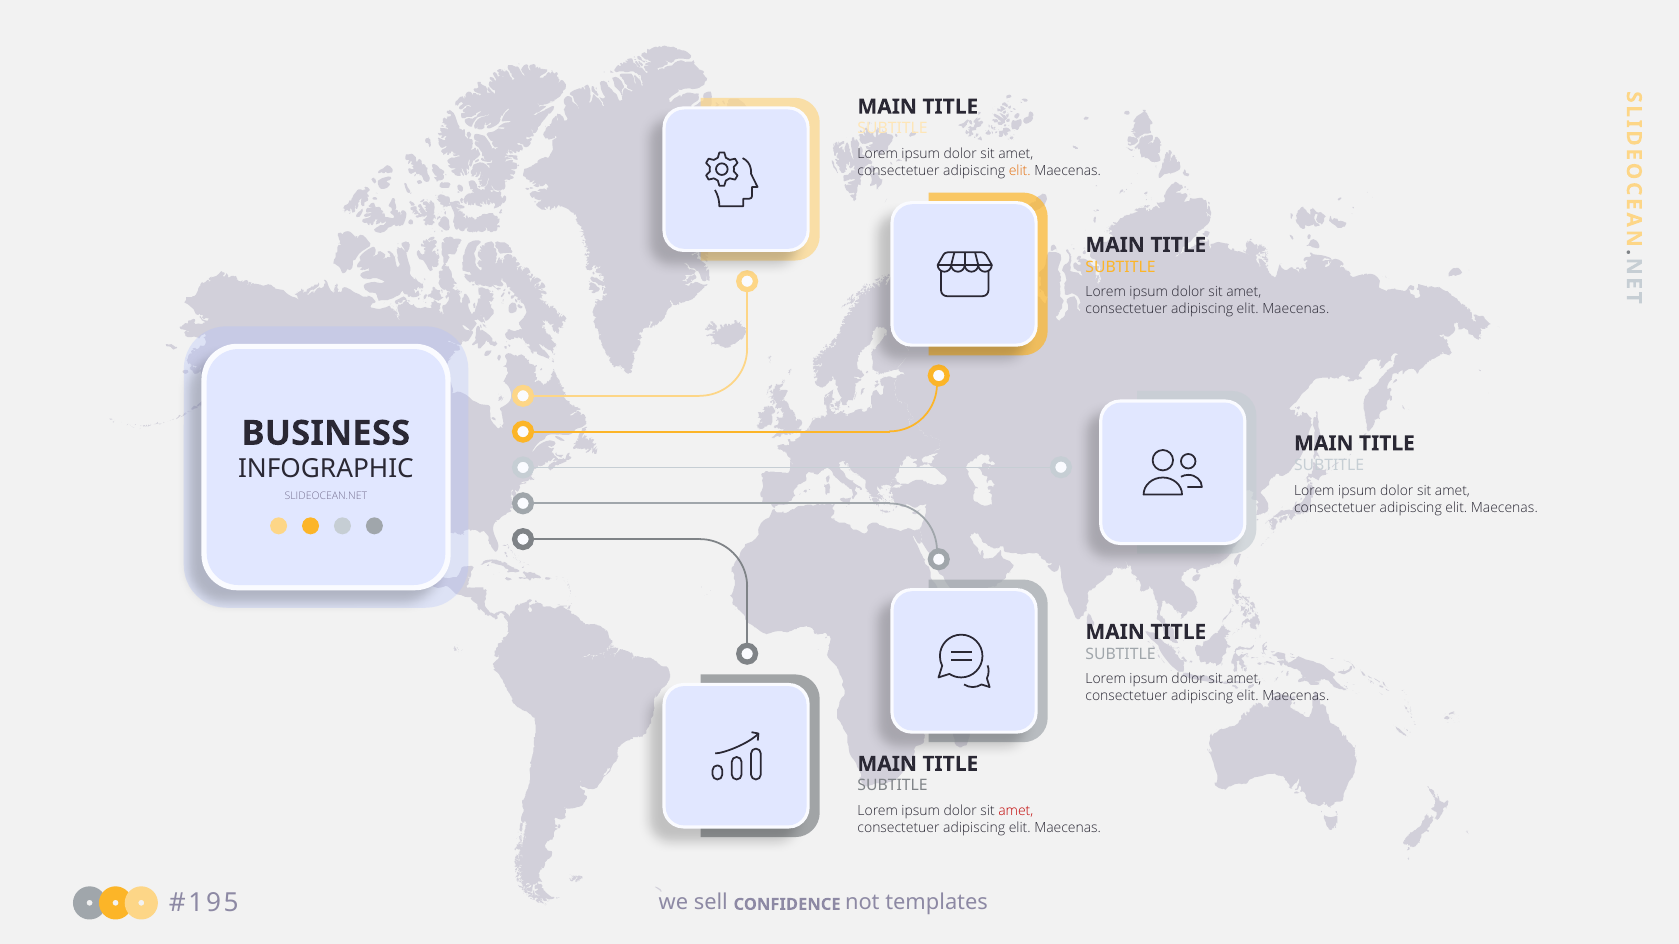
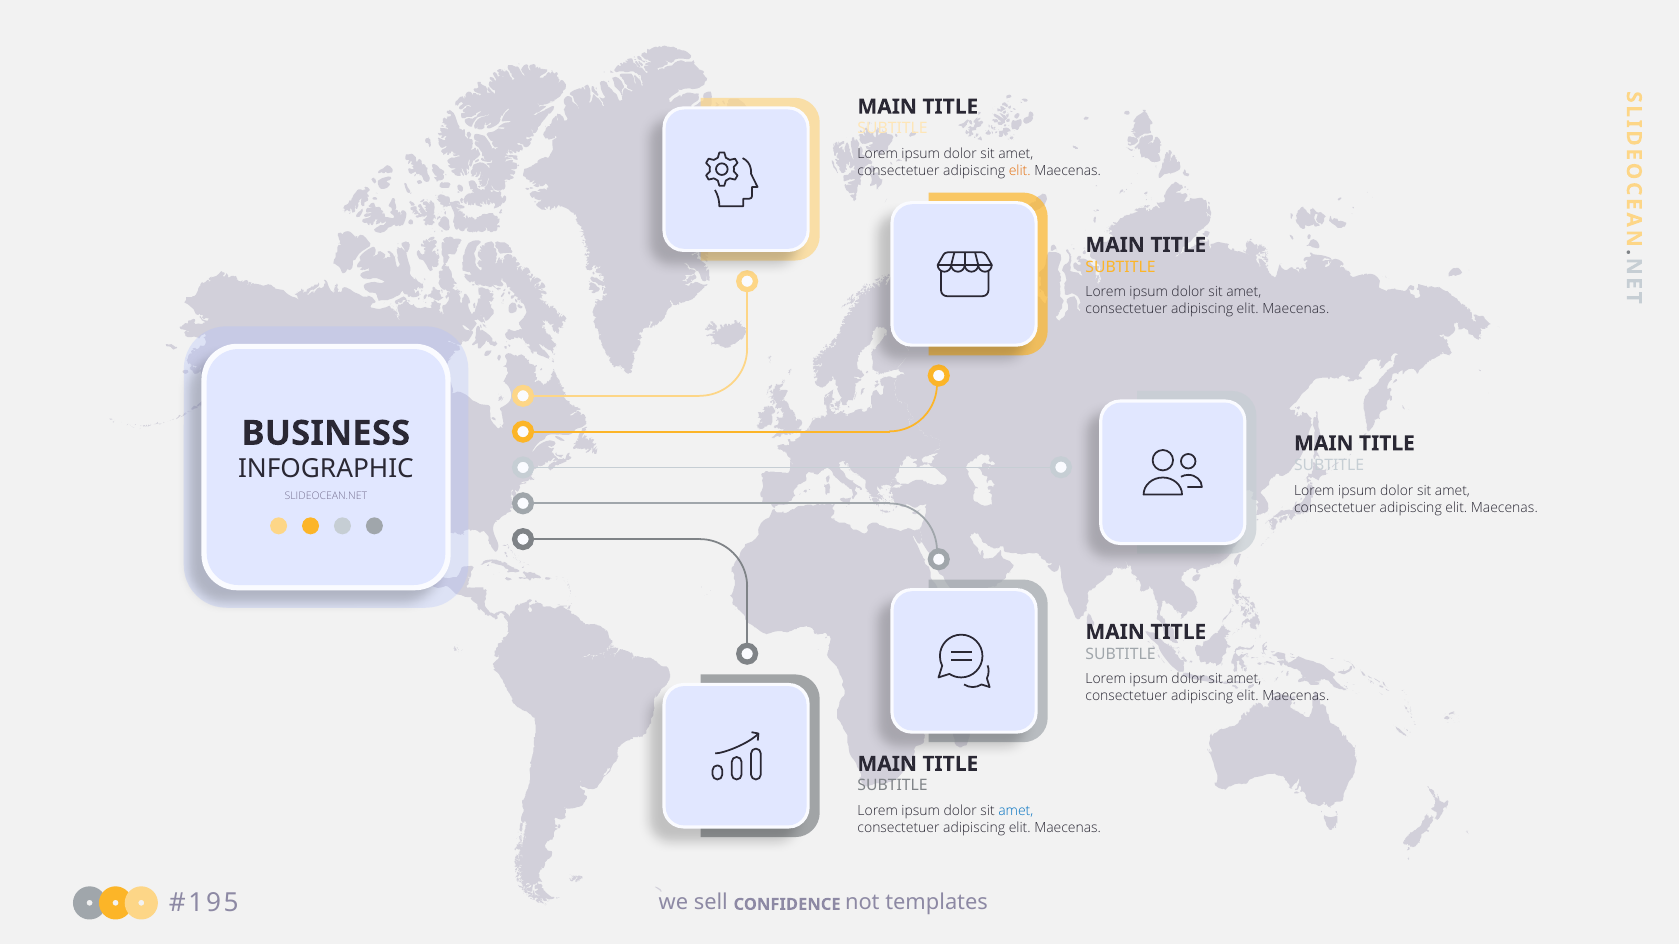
amet at (1016, 812) colour: red -> blue
